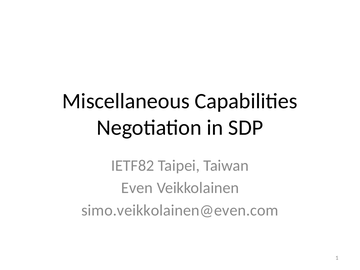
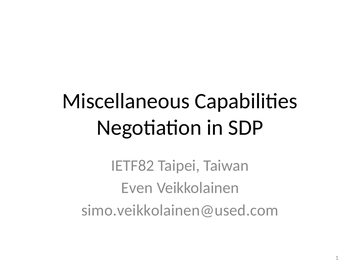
simo.veikkolainen@even.com: simo.veikkolainen@even.com -> simo.veikkolainen@used.com
